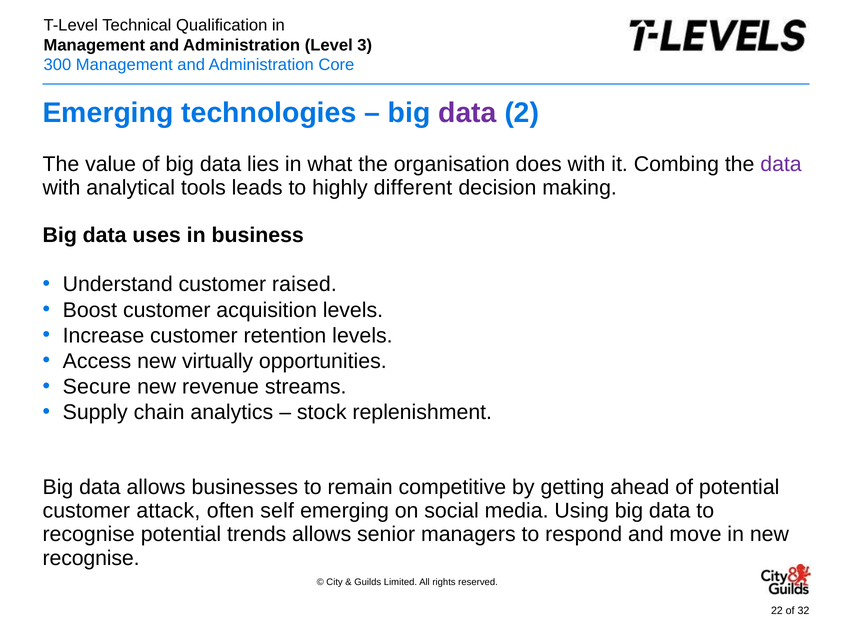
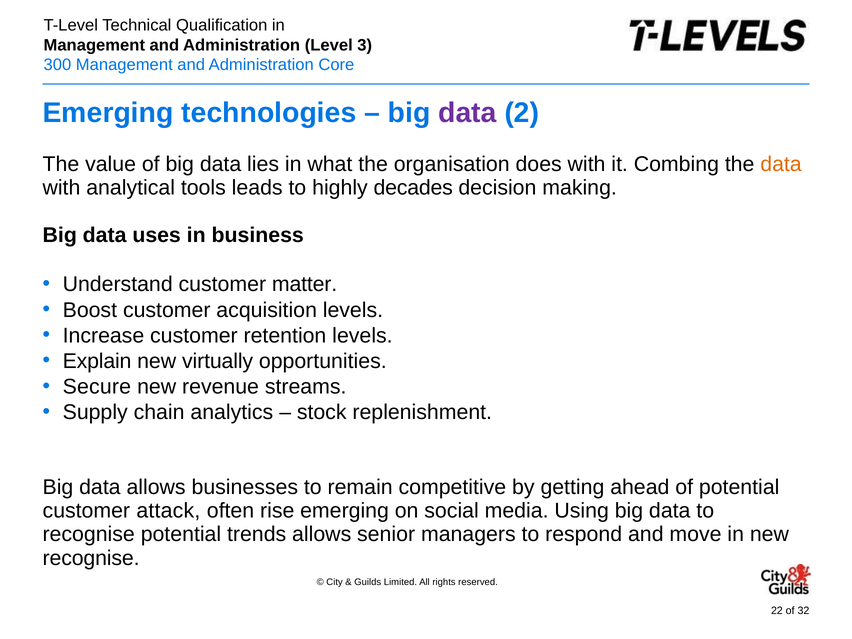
data at (781, 164) colour: purple -> orange
different: different -> decades
raised: raised -> matter
Access: Access -> Explain
self: self -> rise
